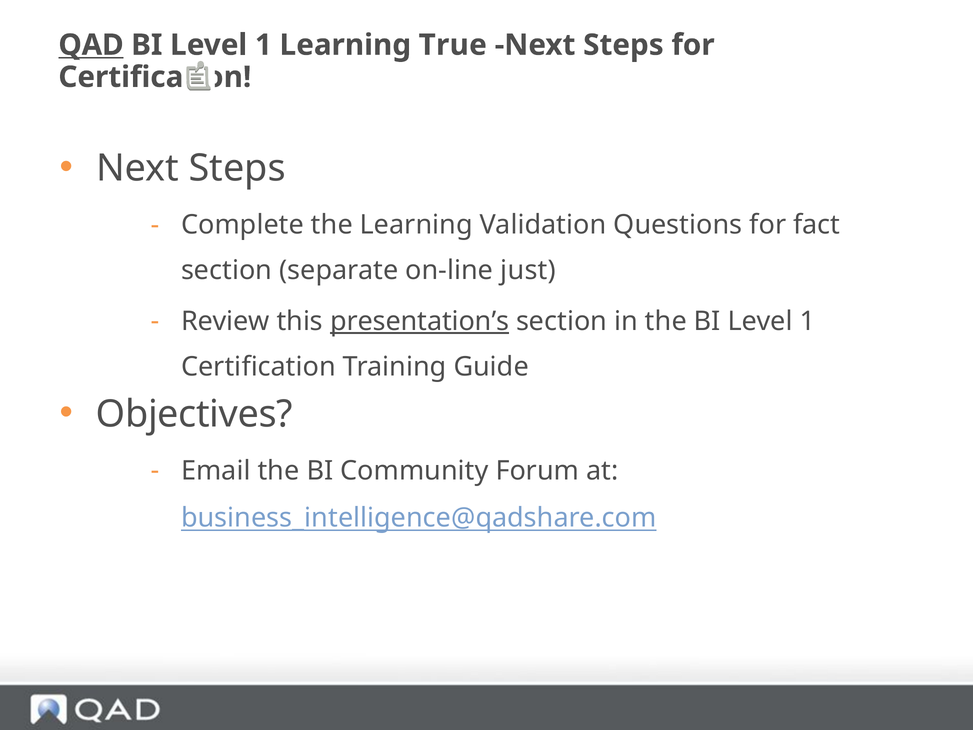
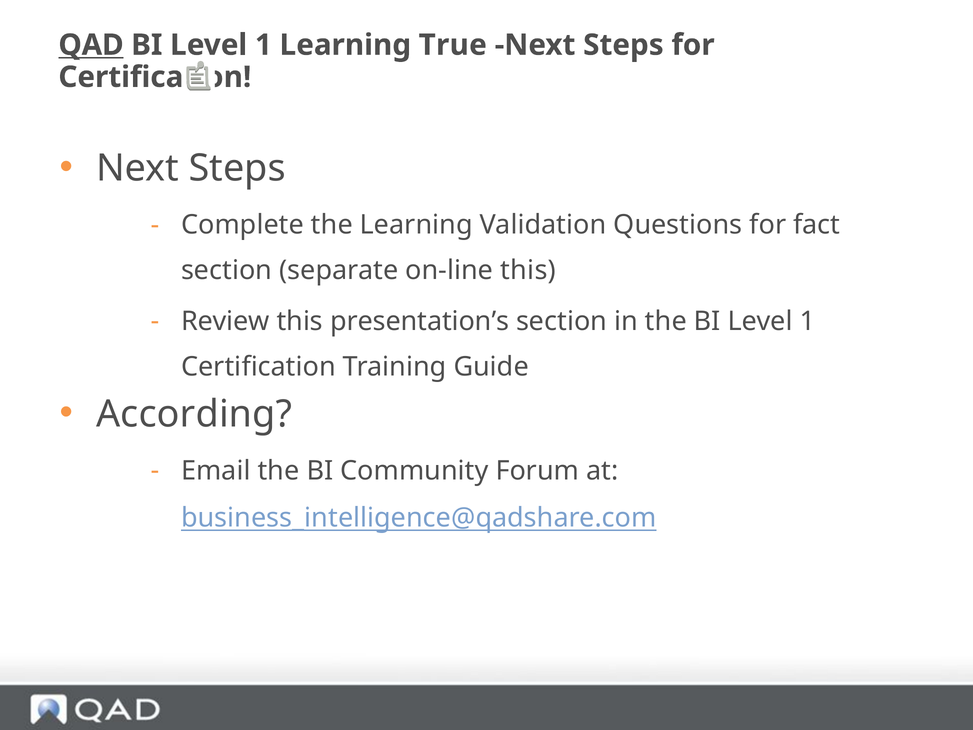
on-line just: just -> this
presentation’s underline: present -> none
Objectives: Objectives -> According
